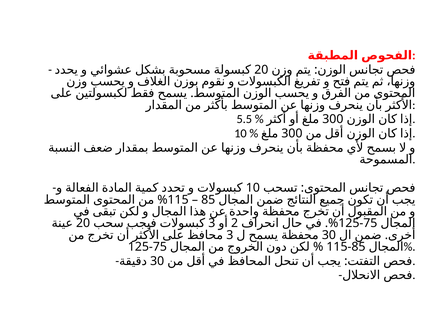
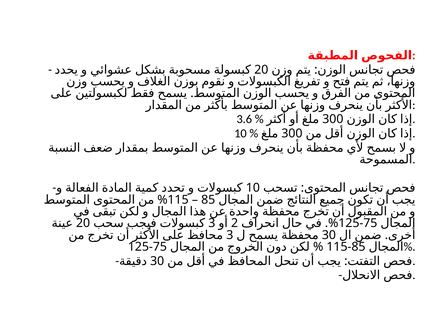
5.5: 5.5 -> 3.6
